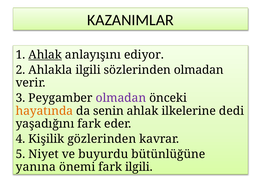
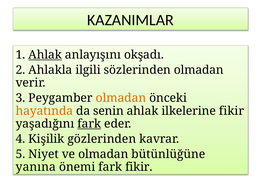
ediyor: ediyor -> okşadı
olmadan at (121, 98) colour: purple -> orange
ilkelerine dedi: dedi -> fikir
fark at (89, 124) underline: none -> present
ve buyurdu: buyurdu -> olmadan
fark ilgili: ilgili -> fikir
